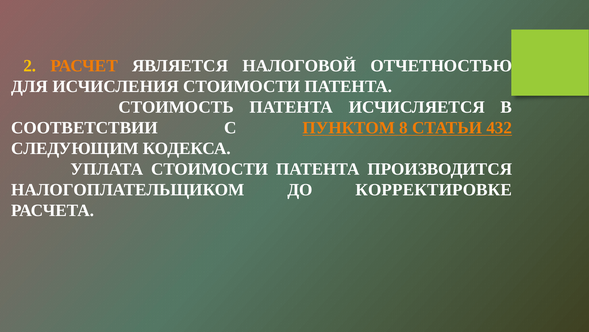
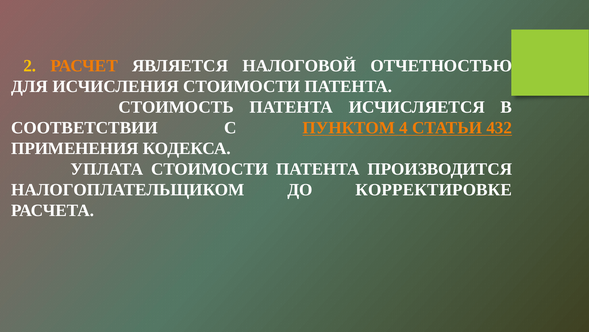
8: 8 -> 4
СЛЕДУЮЩИМ: СЛЕДУЮЩИМ -> ПРИМЕНЕНИЯ
